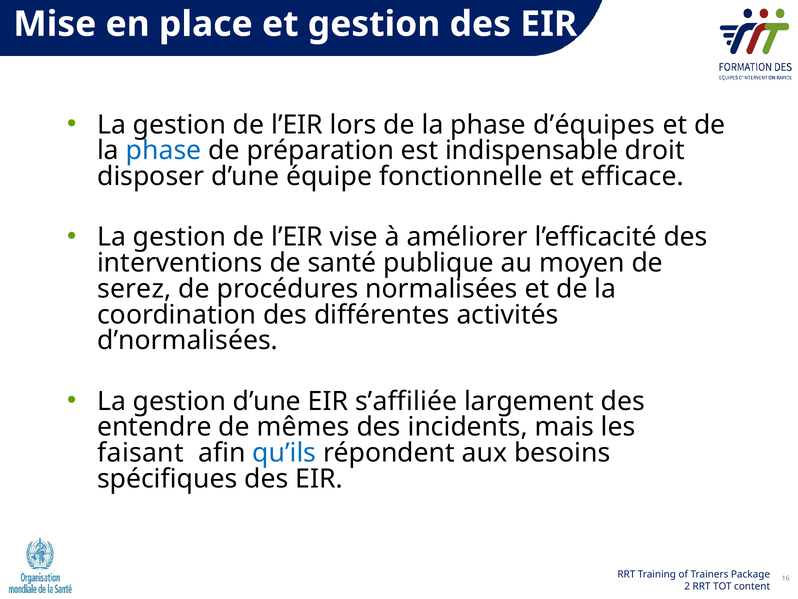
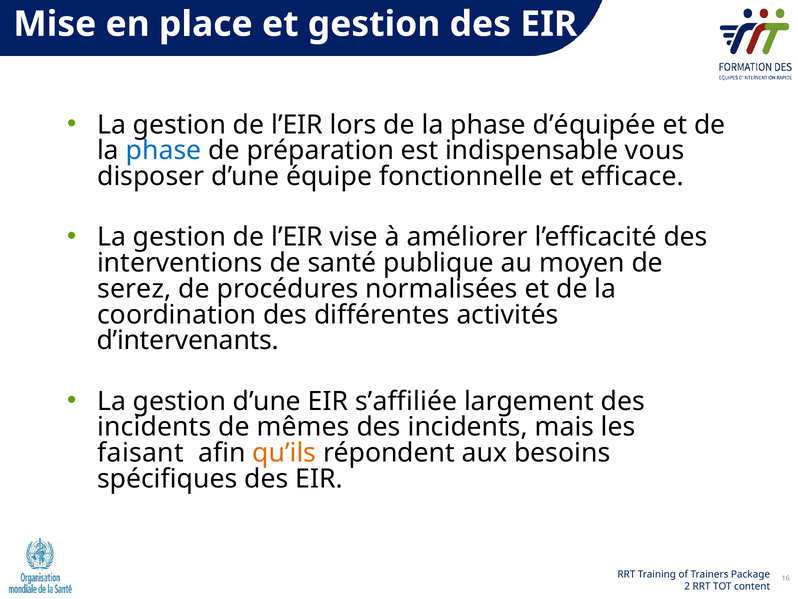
d’équipes: d’équipes -> d’équipée
droit: droit -> vous
d’normalisées: d’normalisées -> d’intervenants
entendre at (154, 427): entendre -> incidents
qu’ils colour: blue -> orange
